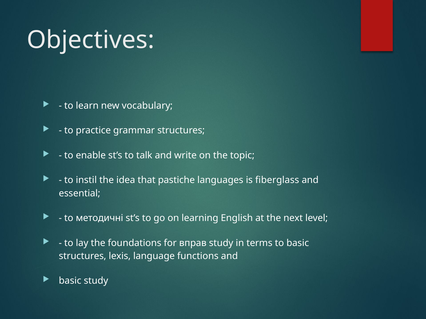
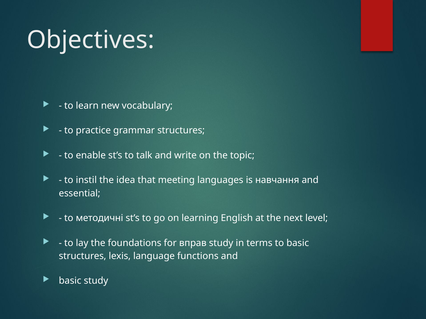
pastiche: pastiche -> meeting
fiberglass: fiberglass -> навчання
